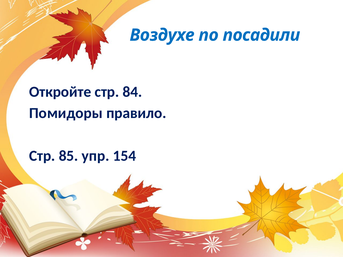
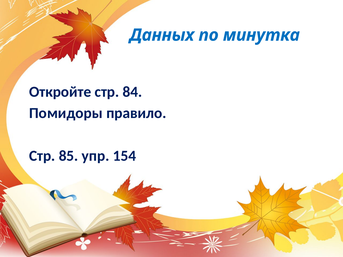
Воздухе: Воздухе -> Данных
посадили: посадили -> минутка
